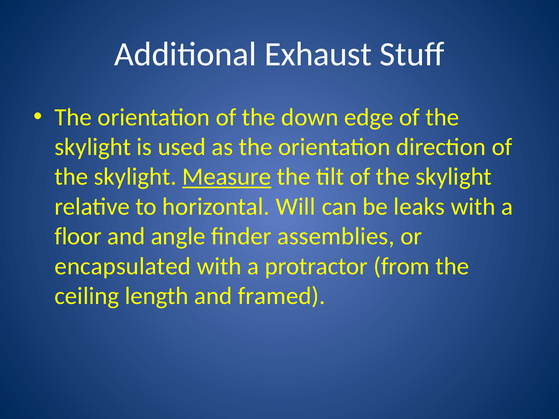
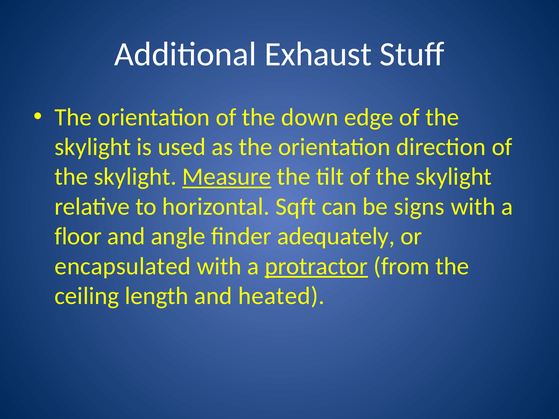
Will: Will -> Sqft
leaks: leaks -> signs
assemblies: assemblies -> adequately
protractor underline: none -> present
framed: framed -> heated
